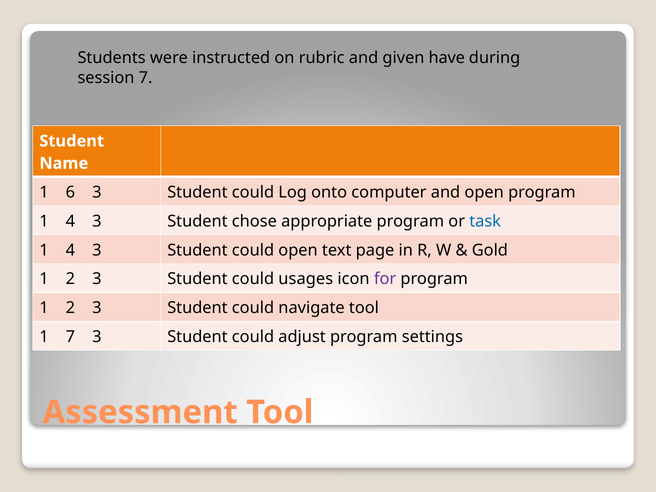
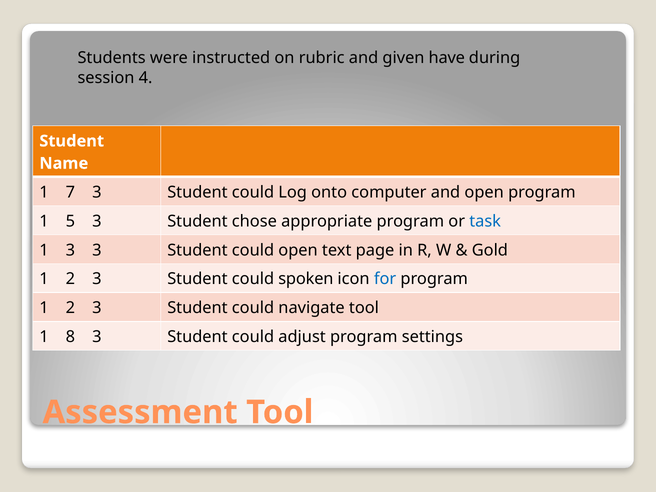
session 7: 7 -> 4
6: 6 -> 7
4 at (70, 221): 4 -> 5
4 at (70, 250): 4 -> 3
usages: usages -> spoken
for colour: purple -> blue
1 7: 7 -> 8
